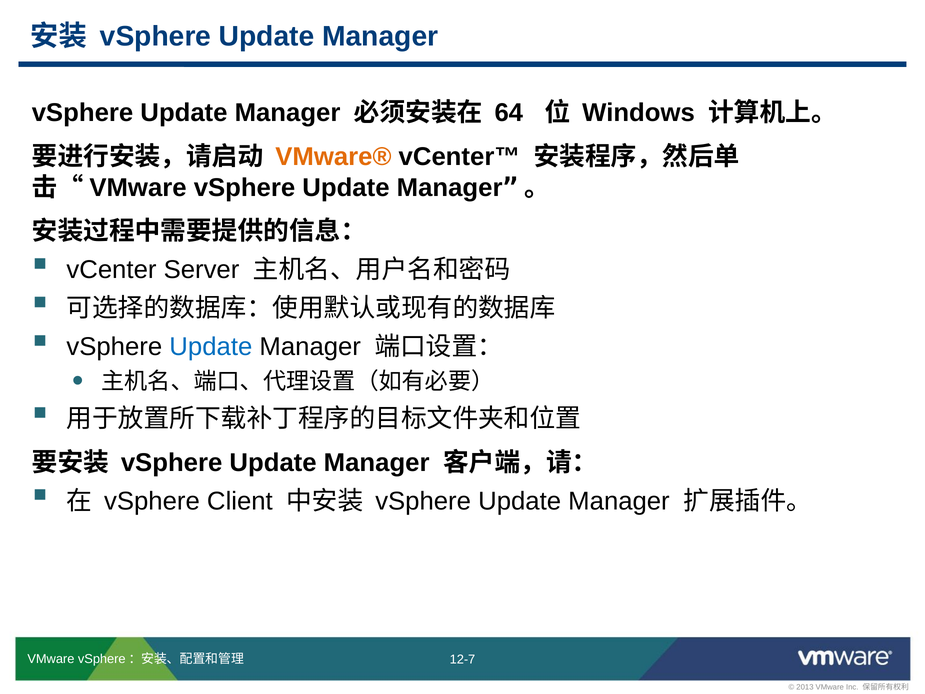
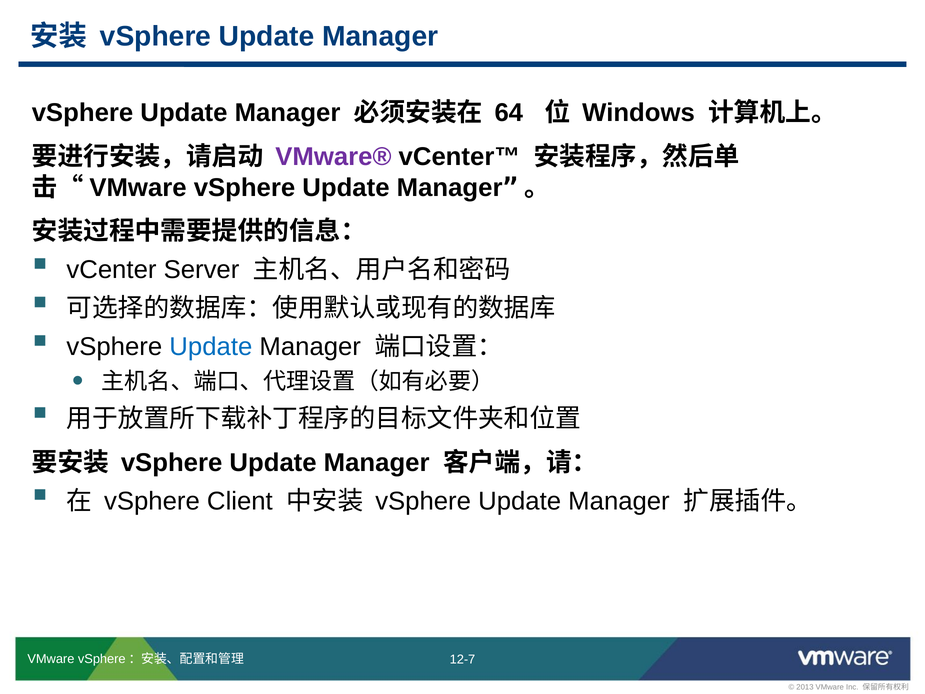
VMware® colour: orange -> purple
